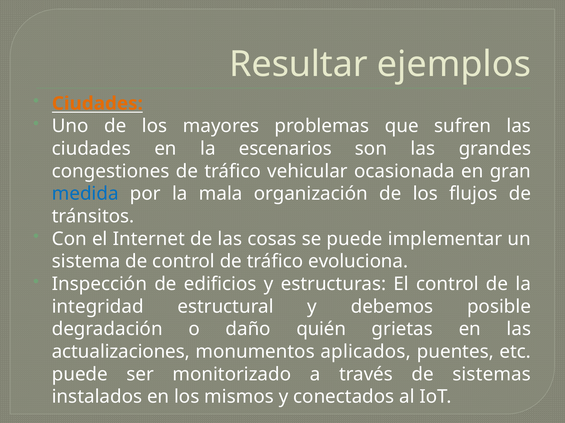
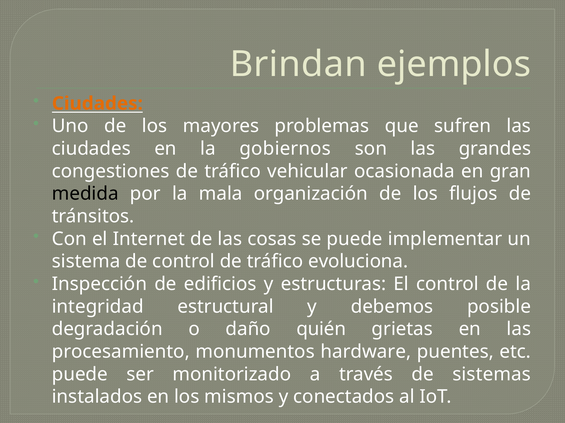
Resultar: Resultar -> Brindan
escenarios: escenarios -> gobiernos
medida colour: blue -> black
actualizaciones: actualizaciones -> procesamiento
aplicados: aplicados -> hardware
